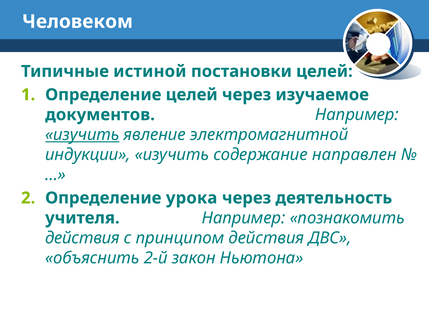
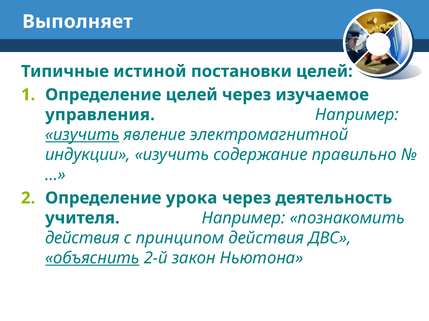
Человеком: Человеком -> Выполняет
документов: документов -> управления
направлен: направлен -> правильно
объяснить underline: none -> present
